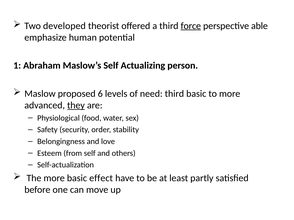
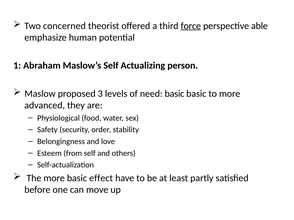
developed: developed -> concerned
6: 6 -> 3
need third: third -> basic
they underline: present -> none
